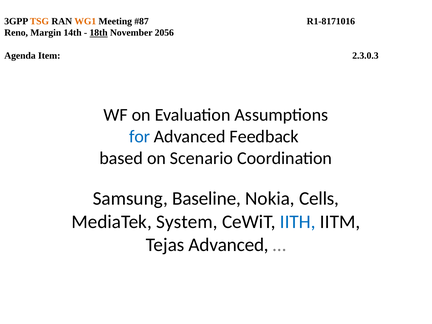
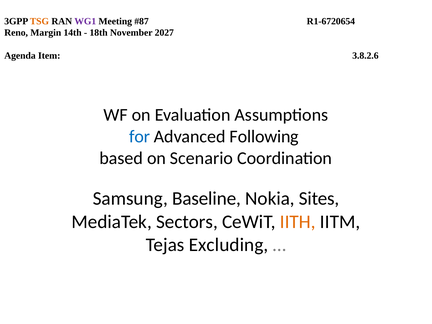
WG1 colour: orange -> purple
R1-8171016: R1-8171016 -> R1-6720654
18th underline: present -> none
2056: 2056 -> 2027
2.3.0.3: 2.3.0.3 -> 3.8.2.6
Feedback: Feedback -> Following
Cells: Cells -> Sites
System: System -> Sectors
IITH colour: blue -> orange
Tejas Advanced: Advanced -> Excluding
